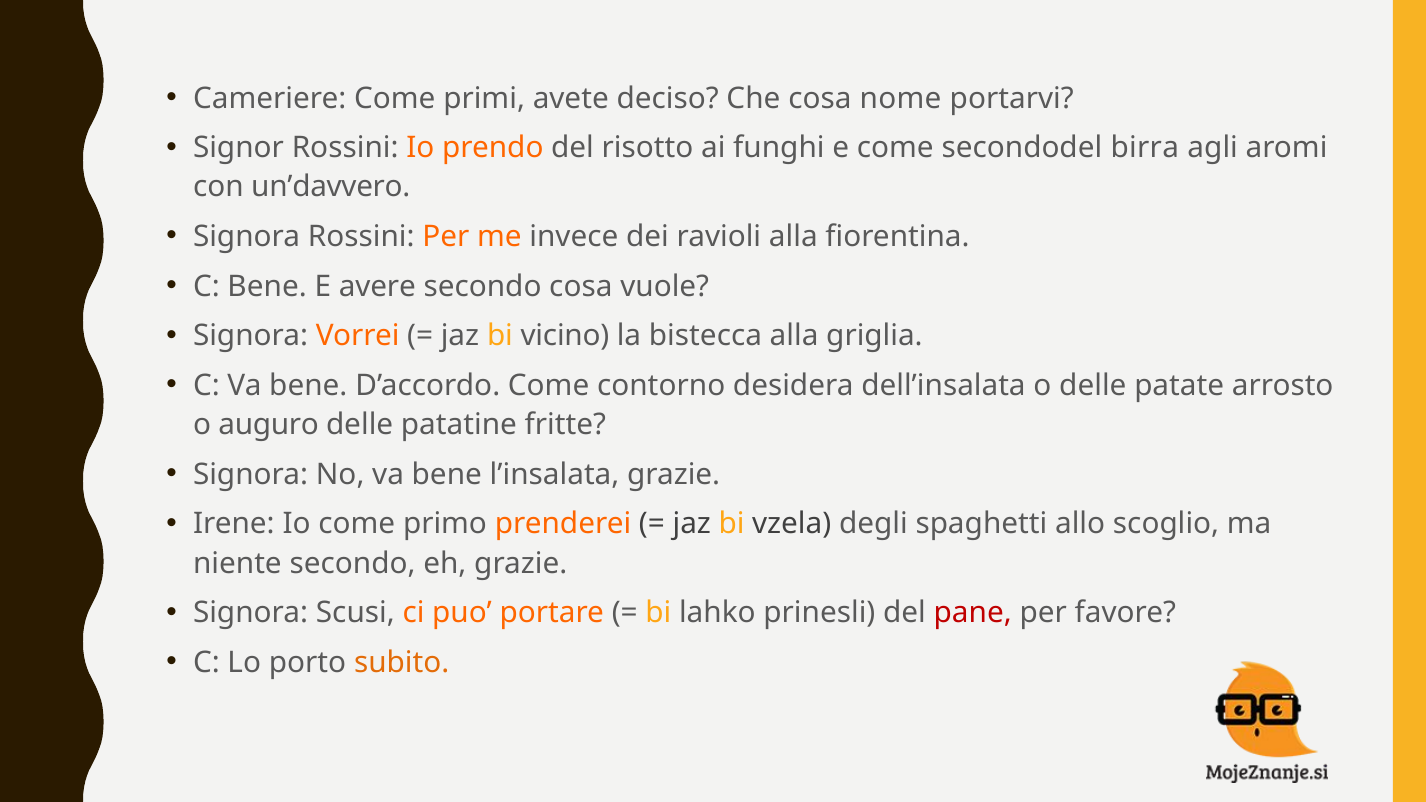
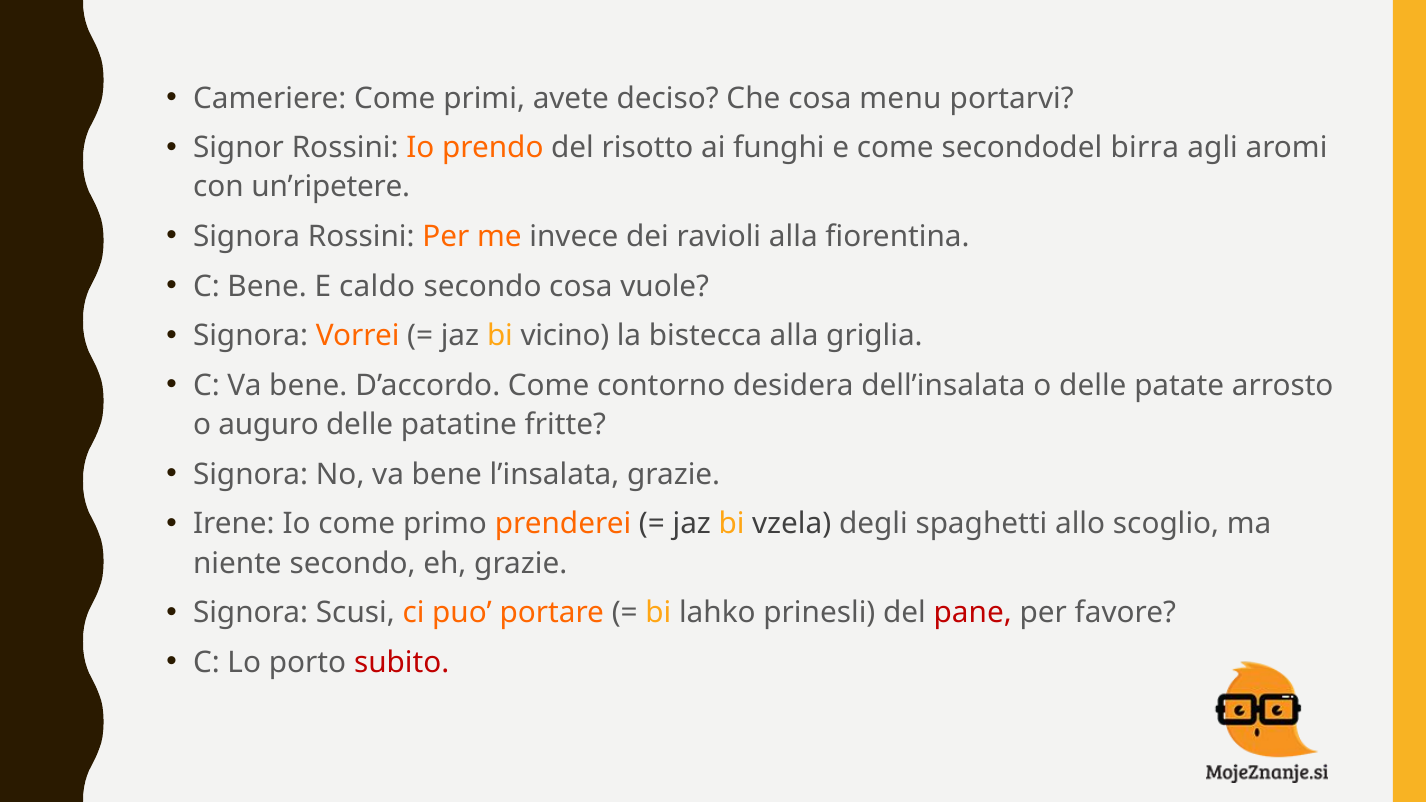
nome: nome -> menu
un’davvero: un’davvero -> un’ripetere
avere: avere -> caldo
subito colour: orange -> red
